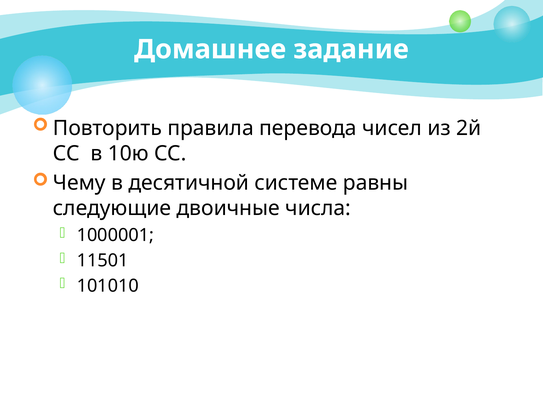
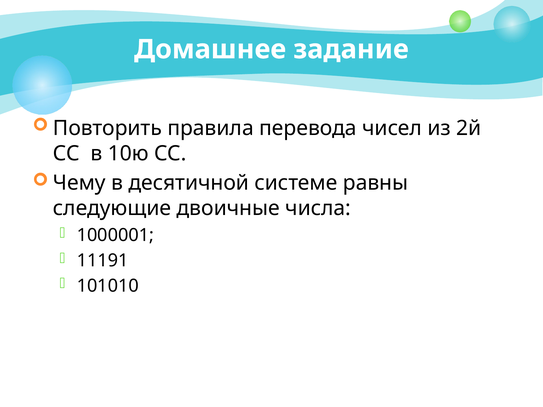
11501: 11501 -> 11191
